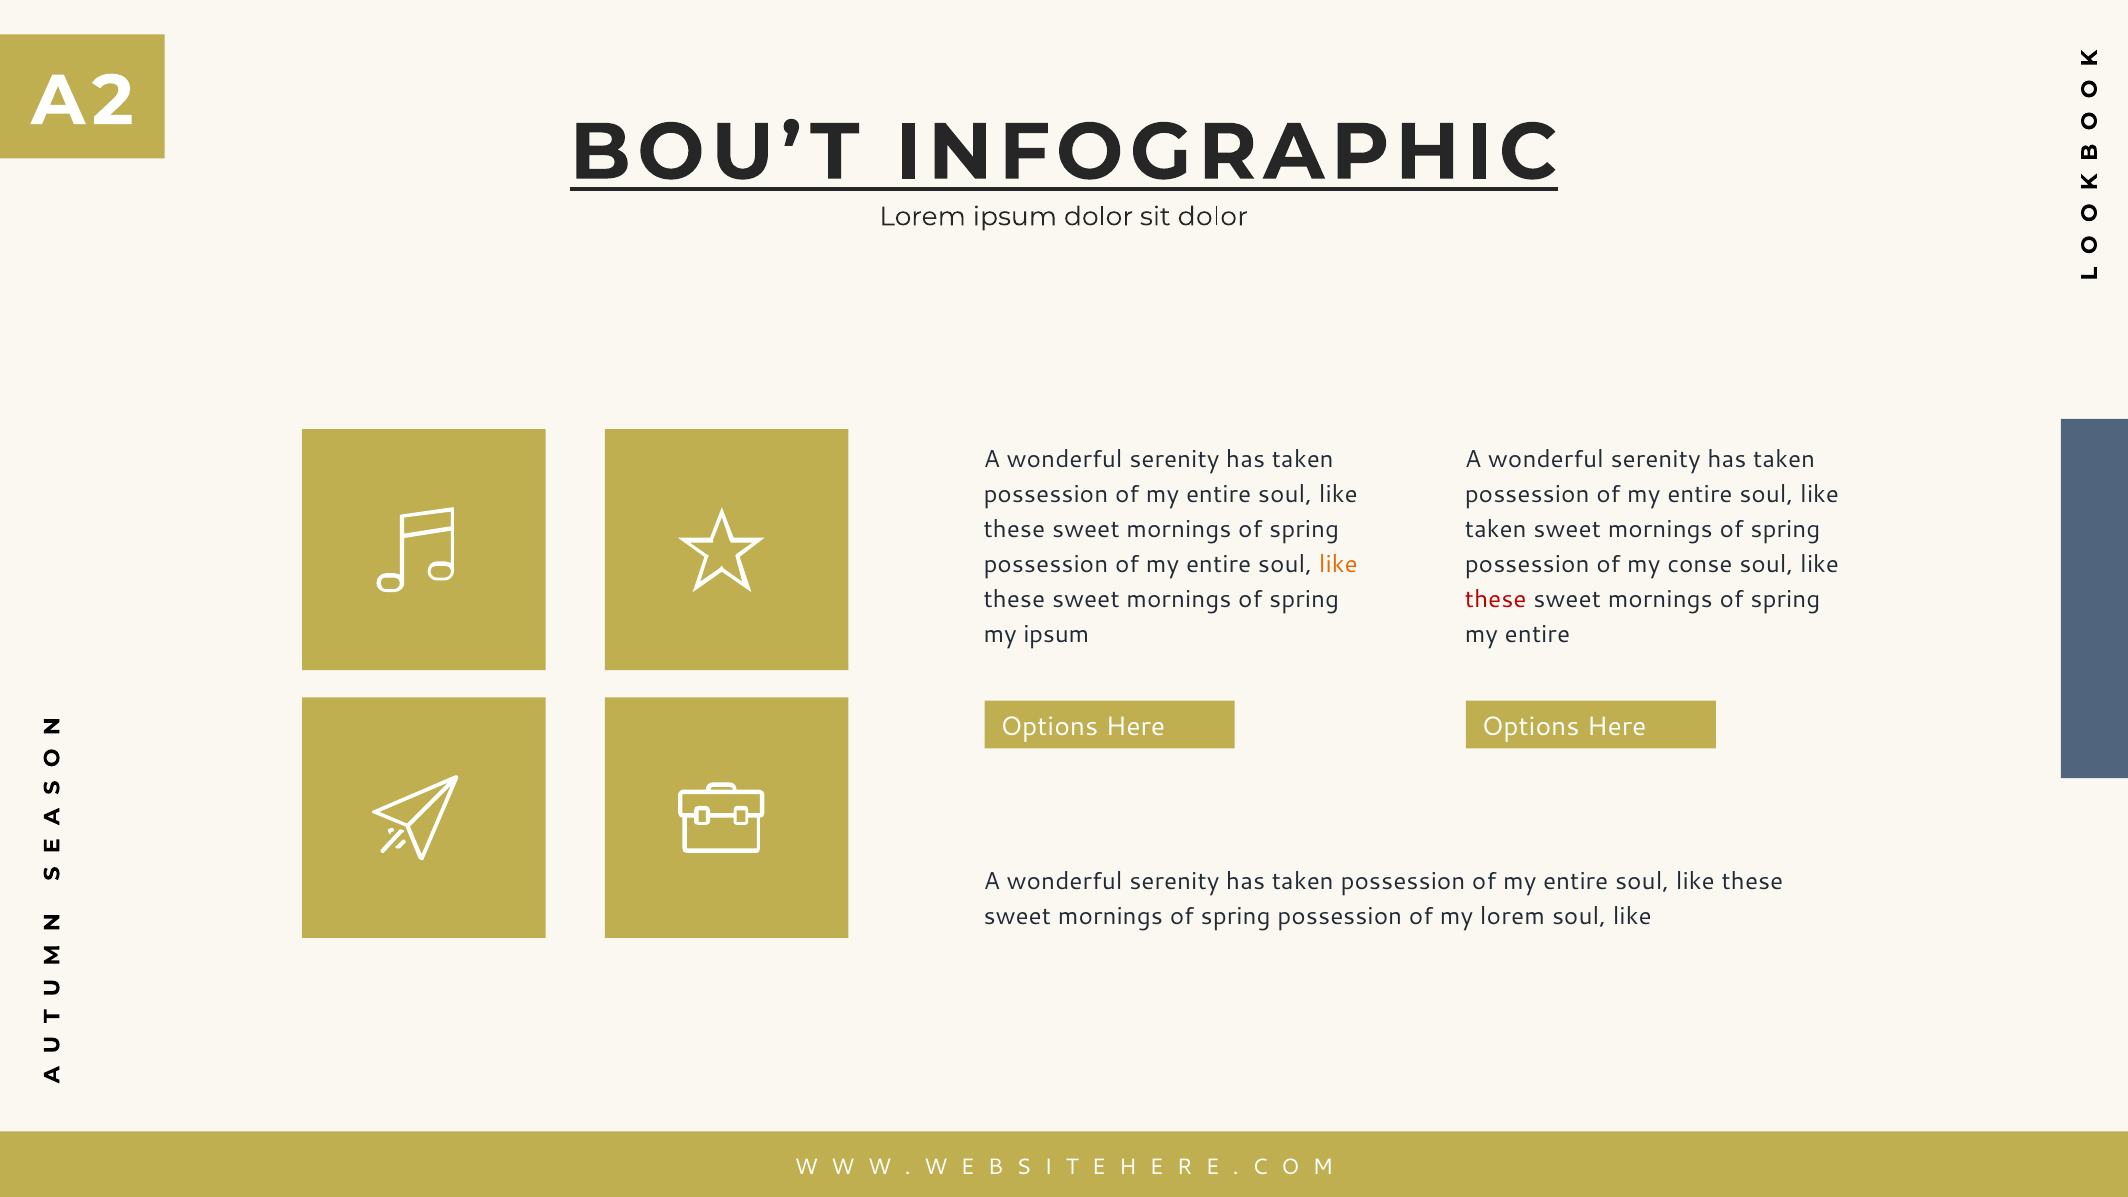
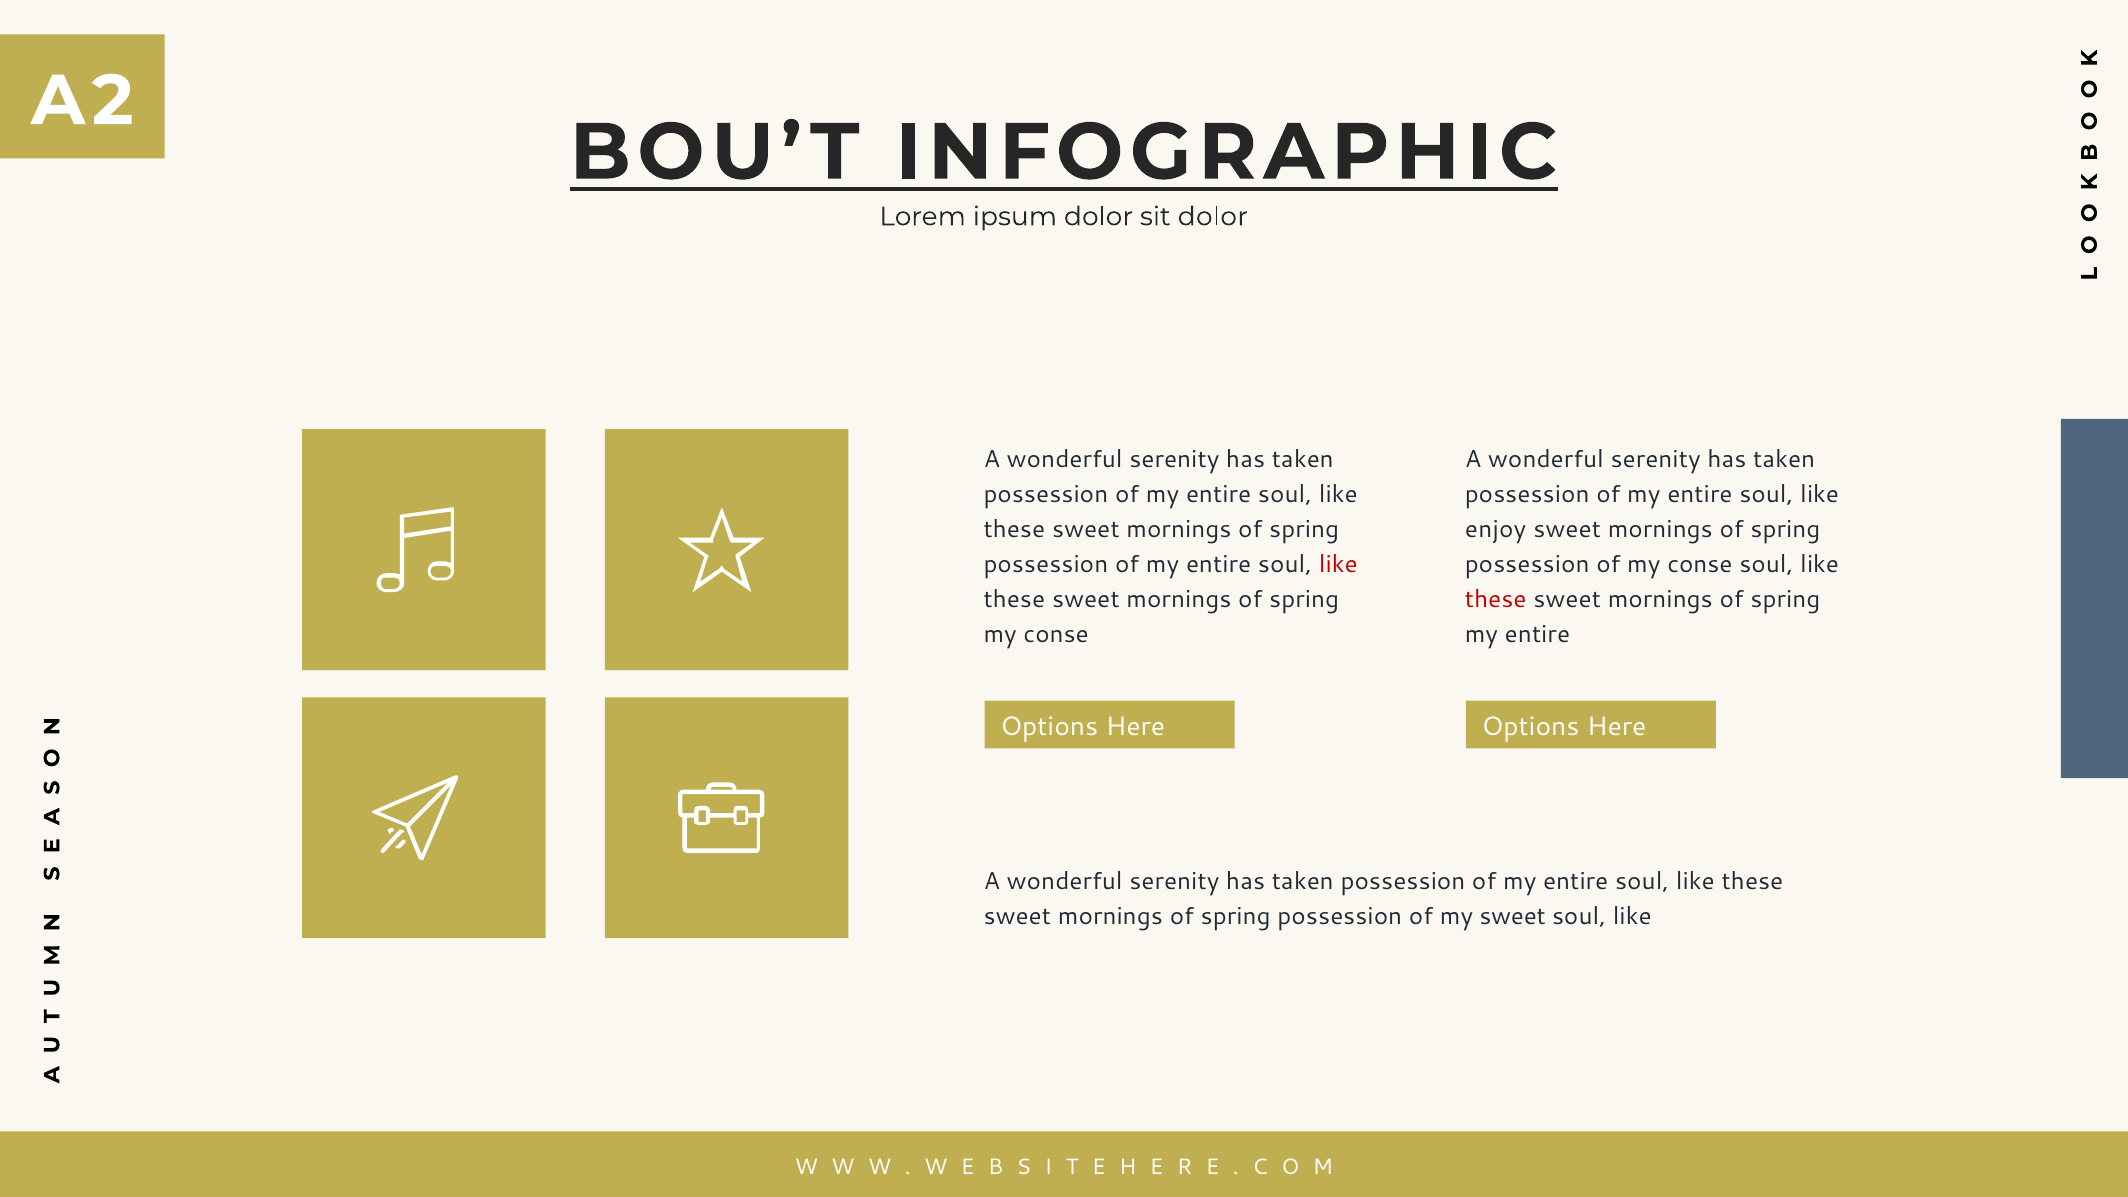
taken at (1496, 529): taken -> enjoy
like at (1338, 565) colour: orange -> red
ipsum at (1056, 635): ipsum -> conse
my lorem: lorem -> sweet
